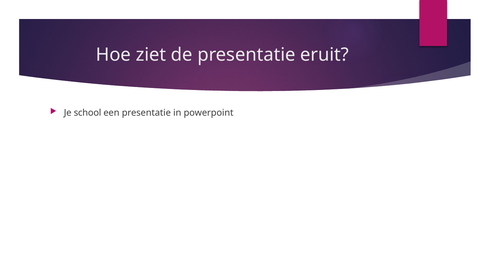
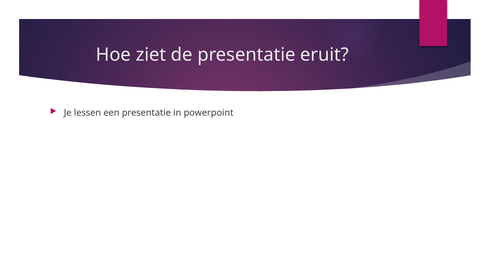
school: school -> lessen
